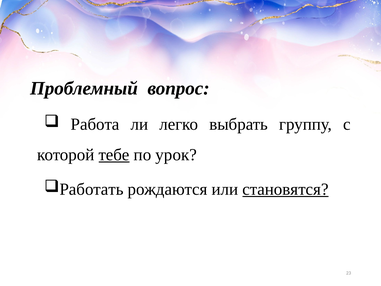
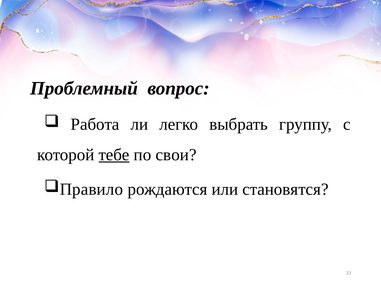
урок: урок -> свои
Работать: Работать -> Правило
становятся underline: present -> none
